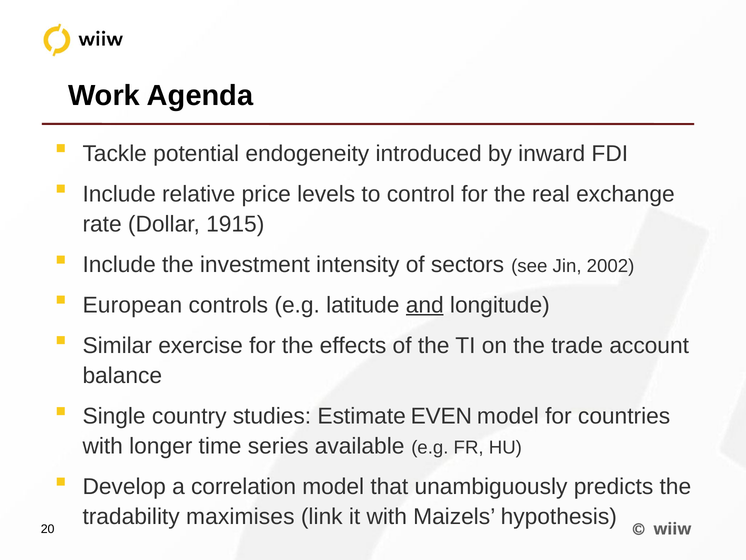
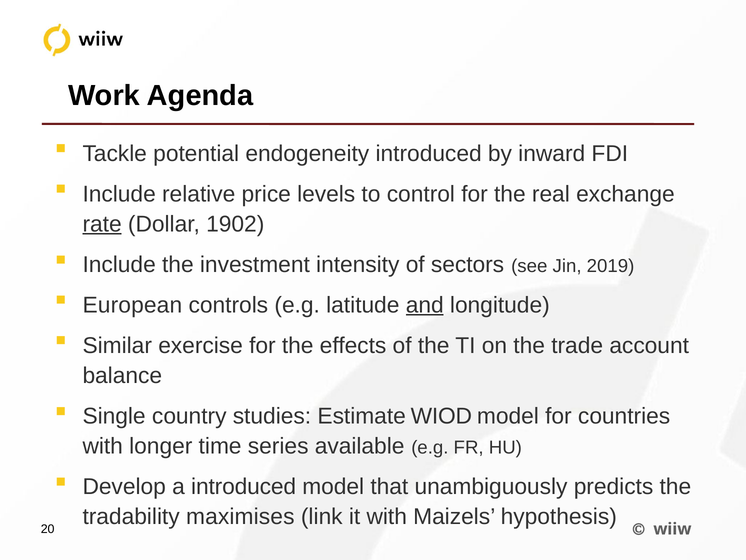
rate underline: none -> present
1915: 1915 -> 1902
2002: 2002 -> 2019
EVEN: EVEN -> WIOD
a correlation: correlation -> introduced
